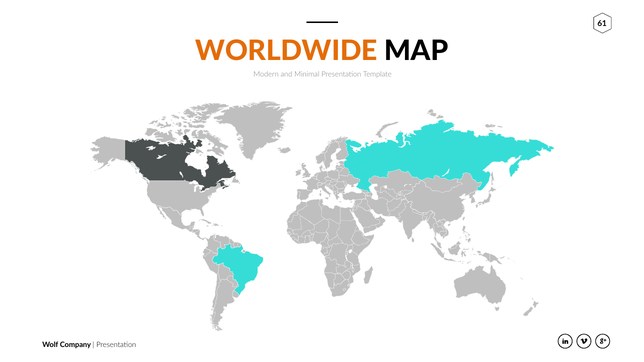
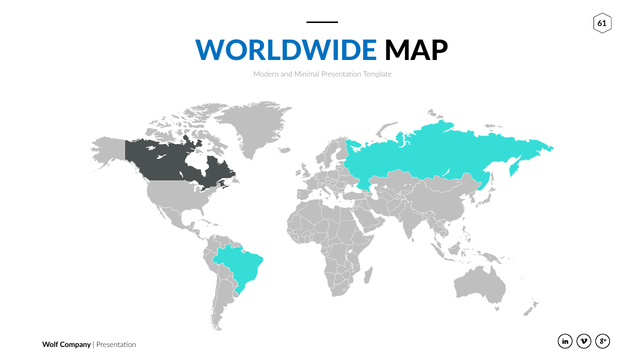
WORLDWIDE colour: orange -> blue
